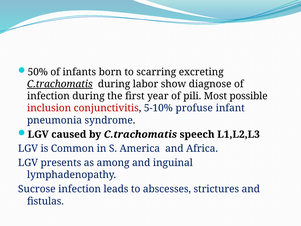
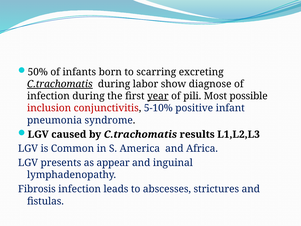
year underline: none -> present
profuse: profuse -> positive
speech: speech -> results
among: among -> appear
Sucrose: Sucrose -> Fibrosis
